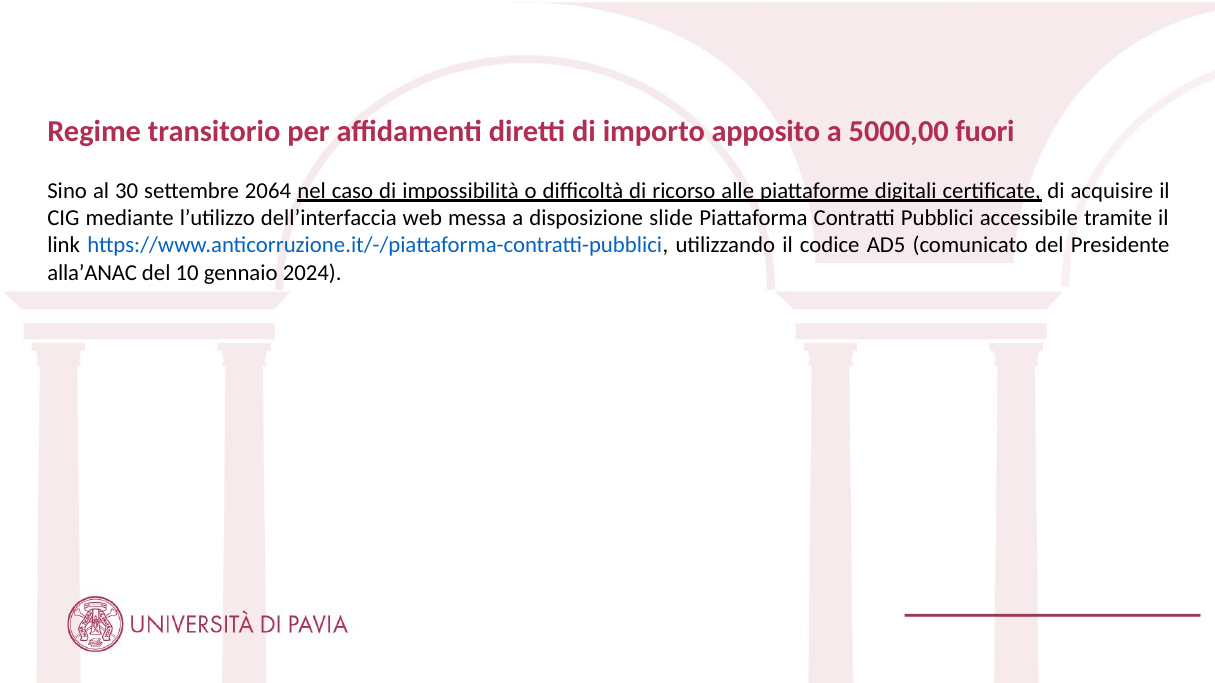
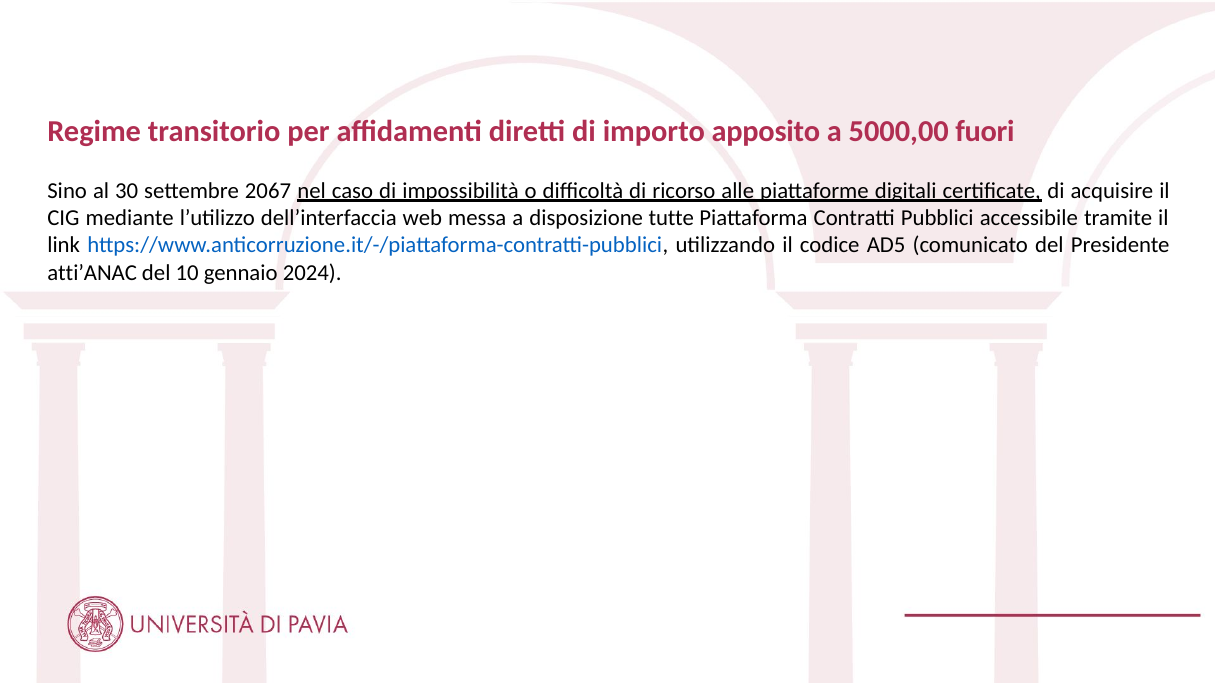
2064: 2064 -> 2067
slide: slide -> tutte
alla’ANAC: alla’ANAC -> atti’ANAC
